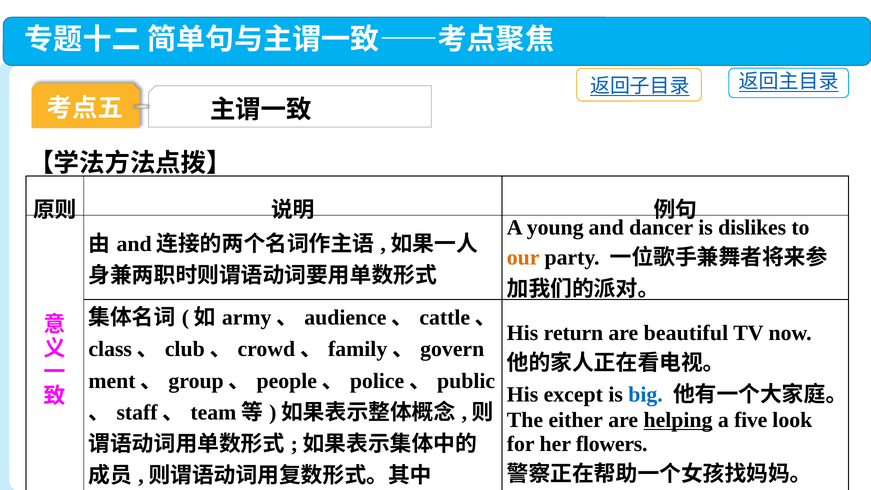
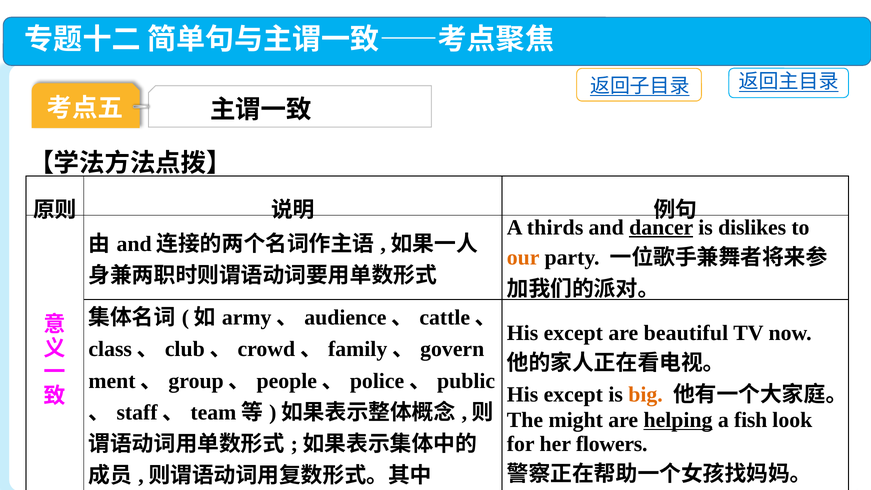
young: young -> thirds
dancer underline: none -> present
return at (573, 333): return -> except
big colour: blue -> orange
either: either -> might
five: five -> fish
